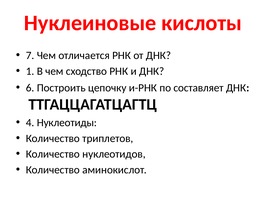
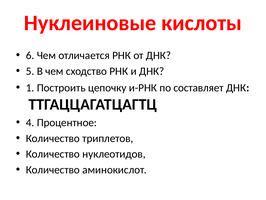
7: 7 -> 6
1: 1 -> 5
6: 6 -> 1
Нуклеотиды: Нуклеотиды -> Процентное
